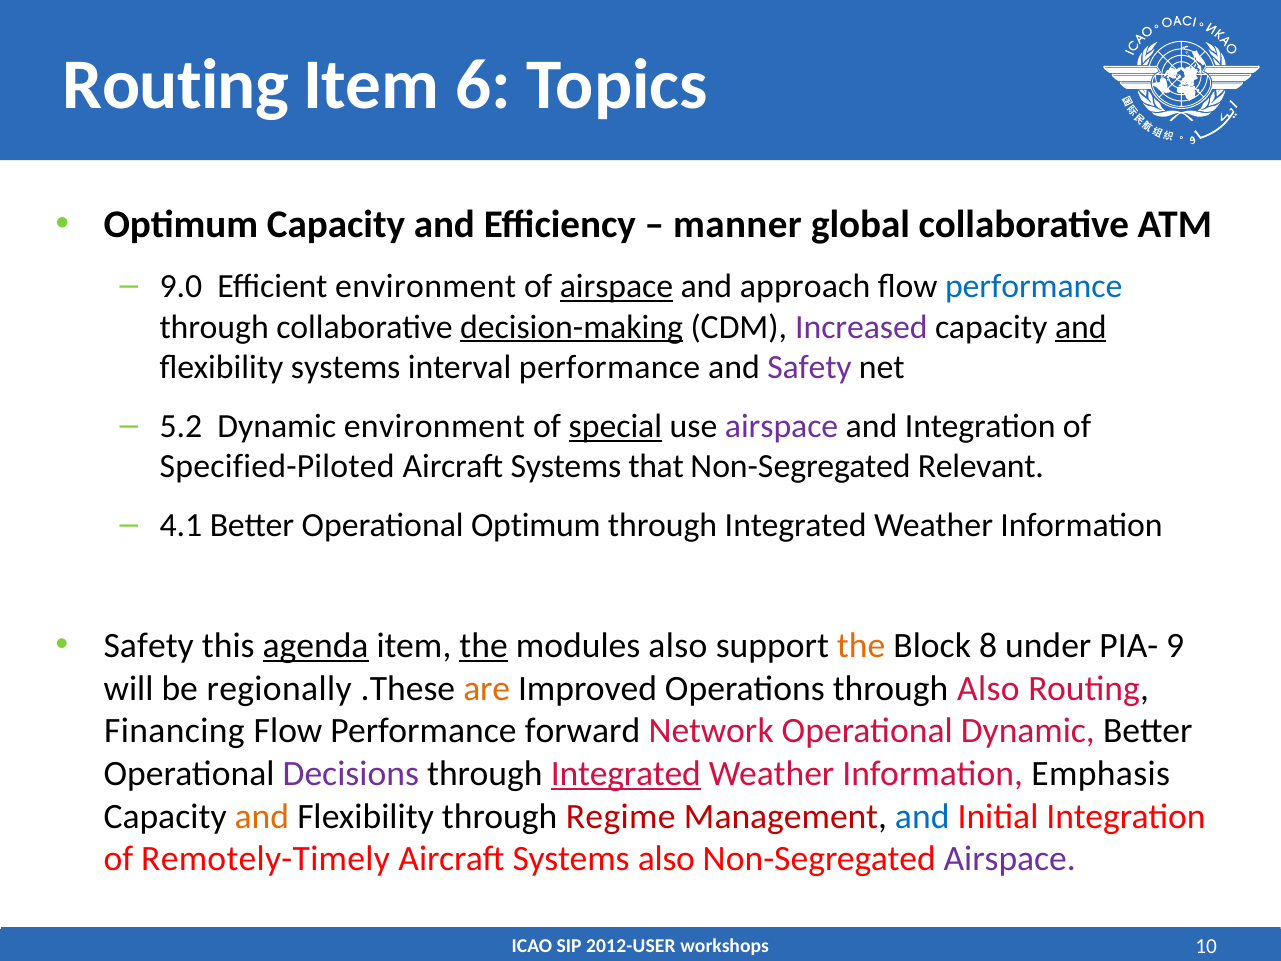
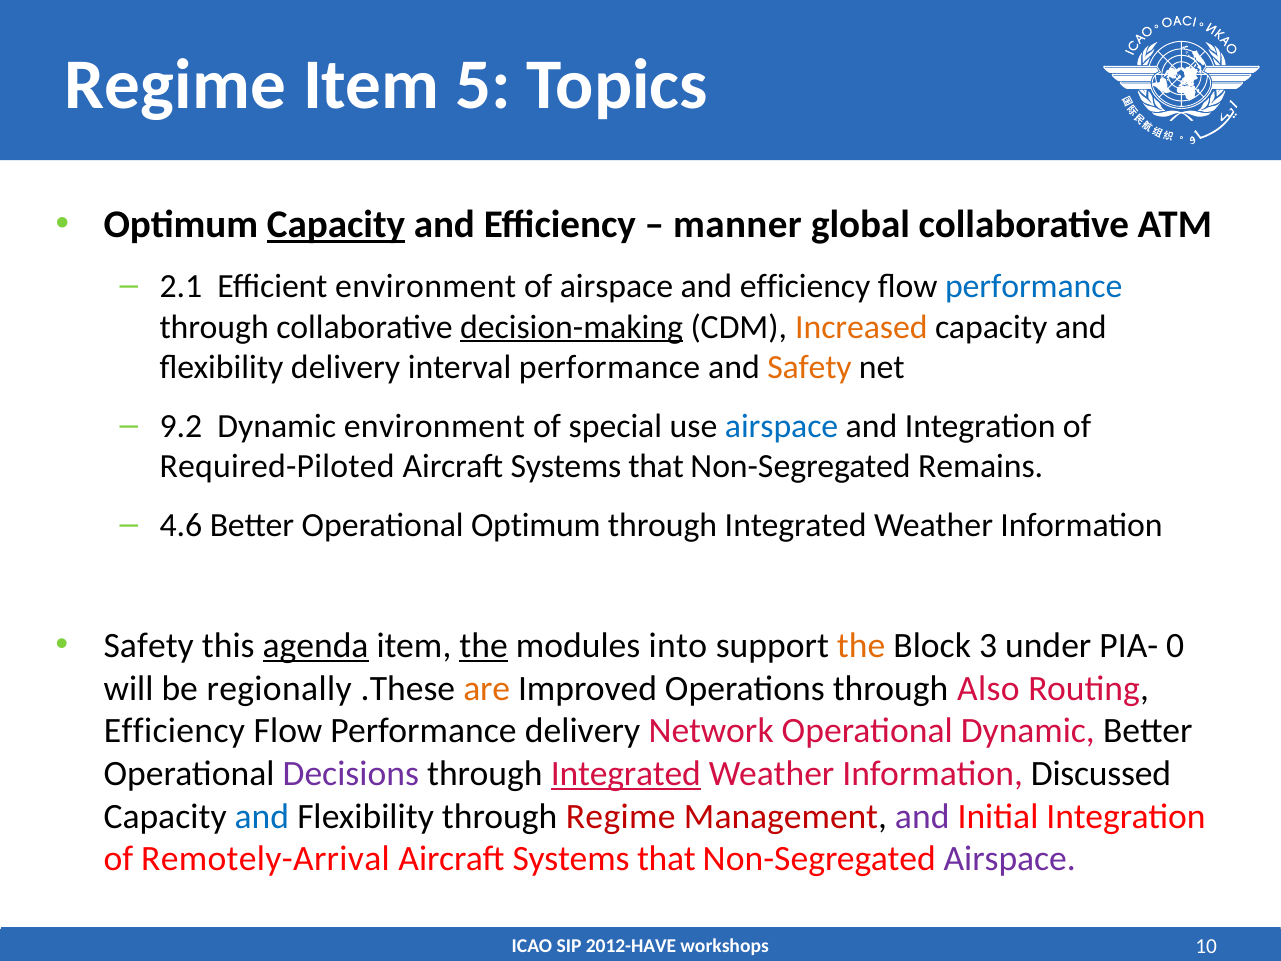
Routing at (176, 85): Routing -> Regime
6: 6 -> 5
Capacity at (336, 225) underline: none -> present
9.0: 9.0 -> 2.1
airspace at (616, 286) underline: present -> none
approach at (805, 286): approach -> efficiency
Increased colour: purple -> orange
and at (1081, 327) underline: present -> none
flexibility systems: systems -> delivery
Safety at (810, 367) colour: purple -> orange
5.2: 5.2 -> 9.2
special underline: present -> none
airspace at (782, 426) colour: purple -> blue
Specified-Piloted: Specified-Piloted -> Required-Piloted
Relevant: Relevant -> Remains
4.1: 4.1 -> 4.6
modules also: also -> into
8: 8 -> 3
9: 9 -> 0
Financing at (174, 731): Financing -> Efficiency
Performance forward: forward -> delivery
Emphasis: Emphasis -> Discussed
and at (262, 816) colour: orange -> blue
and at (922, 816) colour: blue -> purple
Remotely-Timely: Remotely-Timely -> Remotely-Arrival
also at (666, 859): also -> that
2012-USER: 2012-USER -> 2012-HAVE
